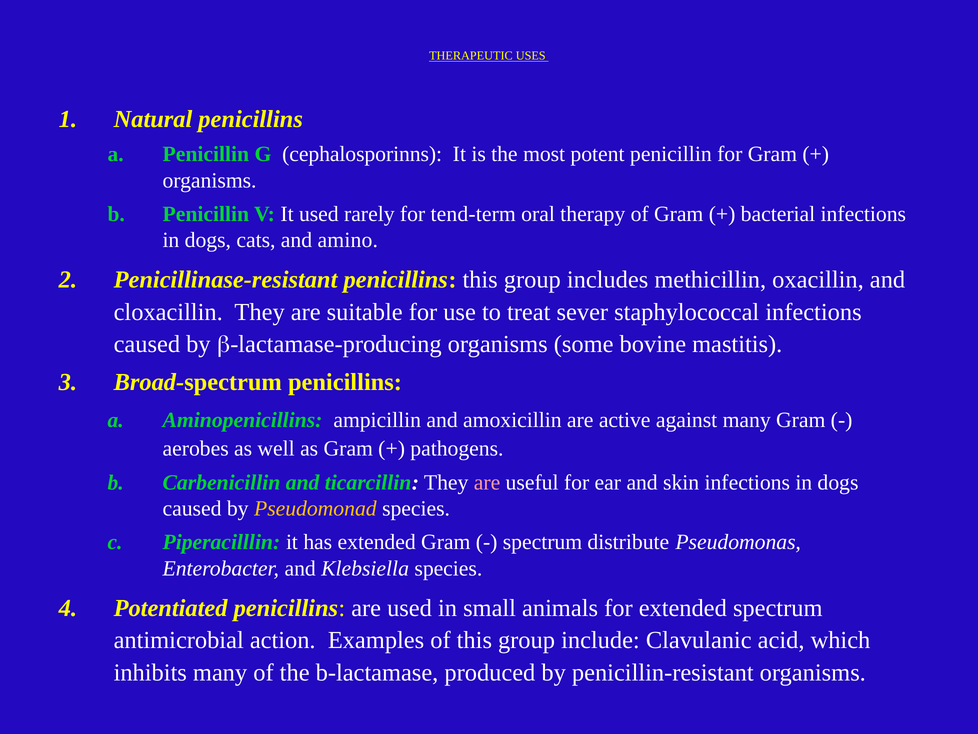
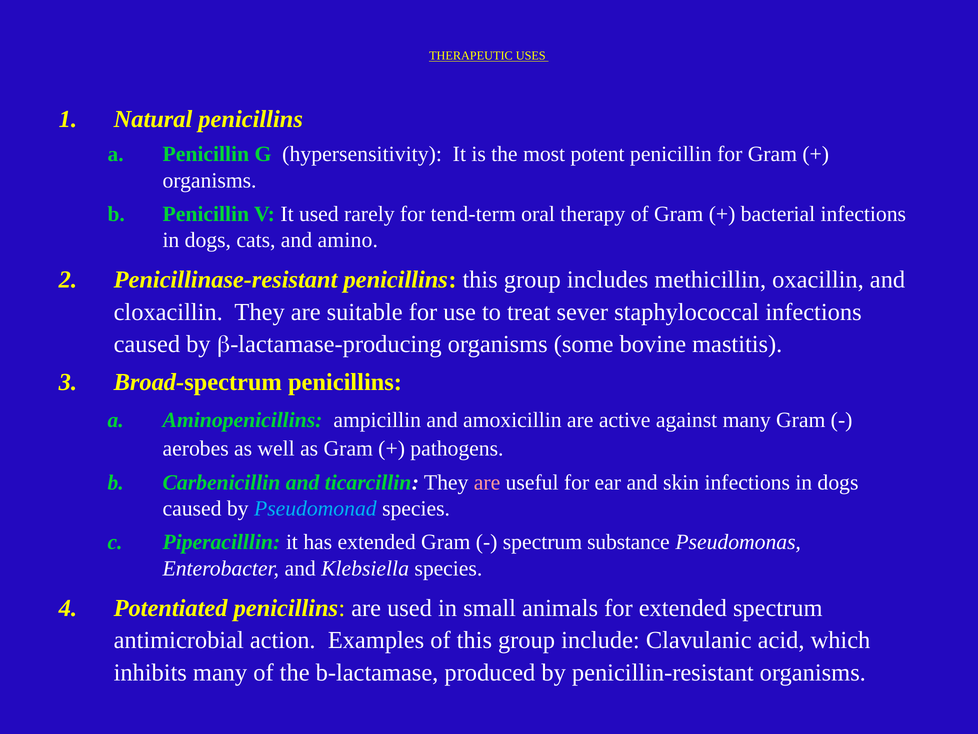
cephalosporinns: cephalosporinns -> hypersensitivity
Pseudomonad colour: yellow -> light blue
distribute: distribute -> substance
